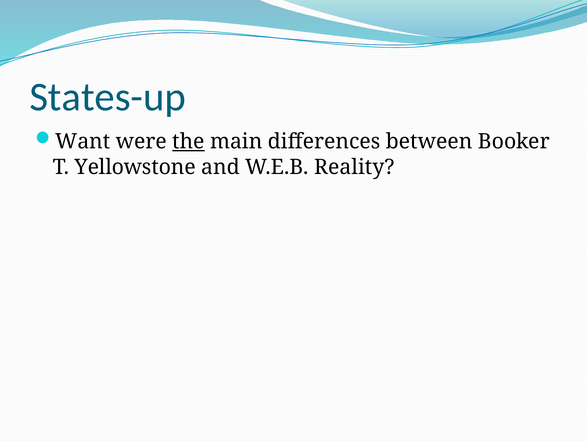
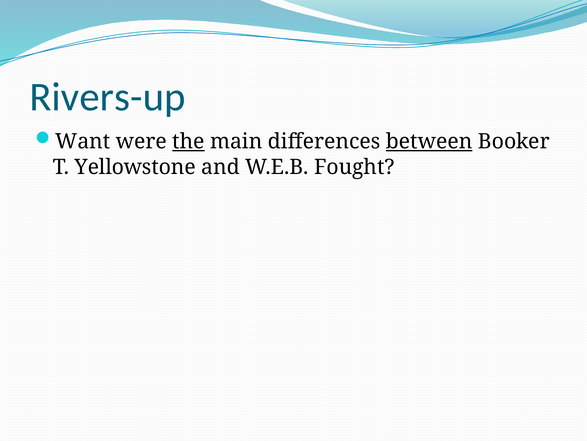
States-up: States-up -> Rivers-up
between underline: none -> present
Reality: Reality -> Fought
